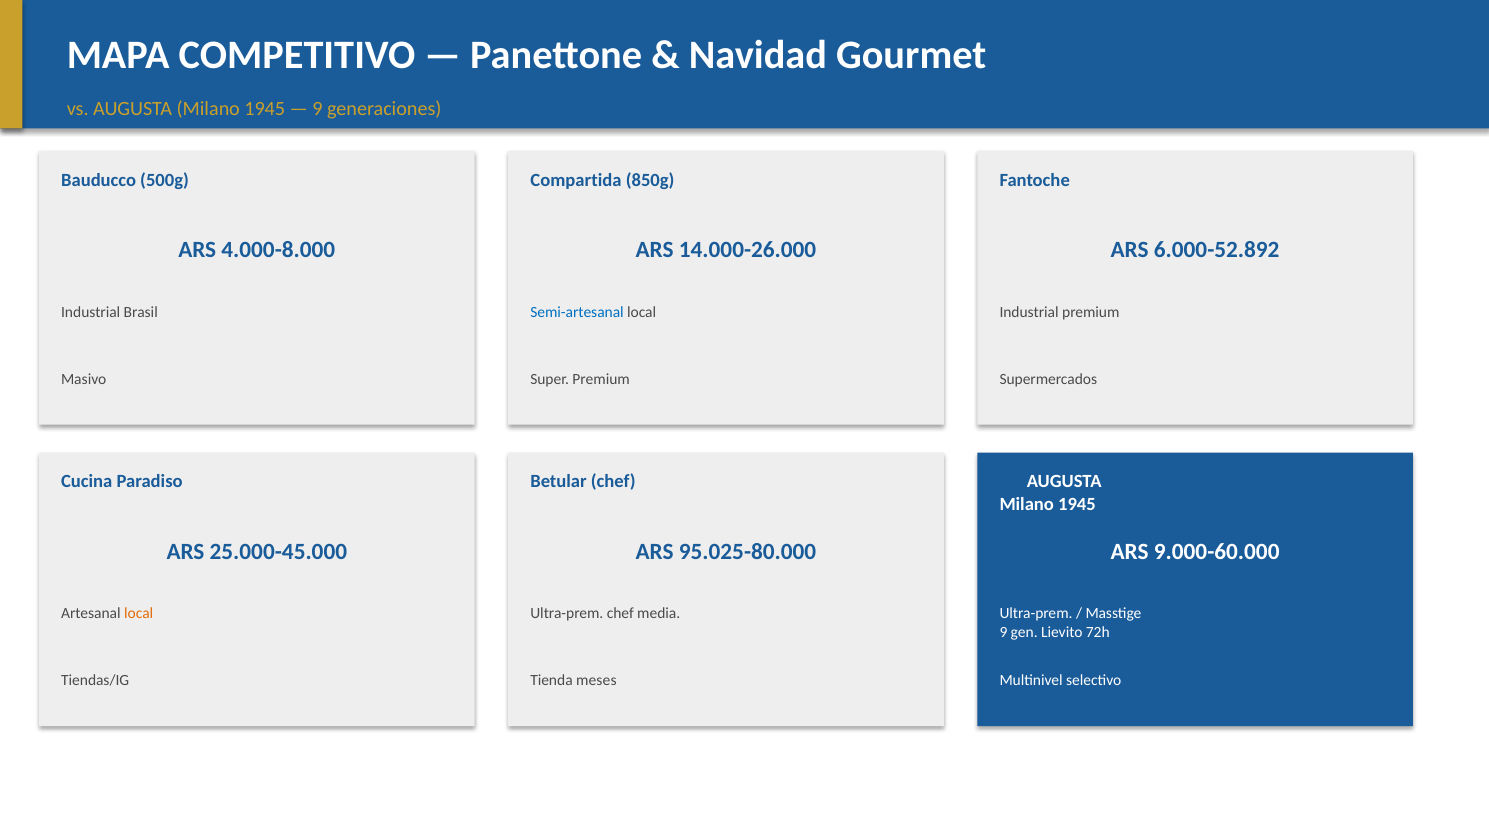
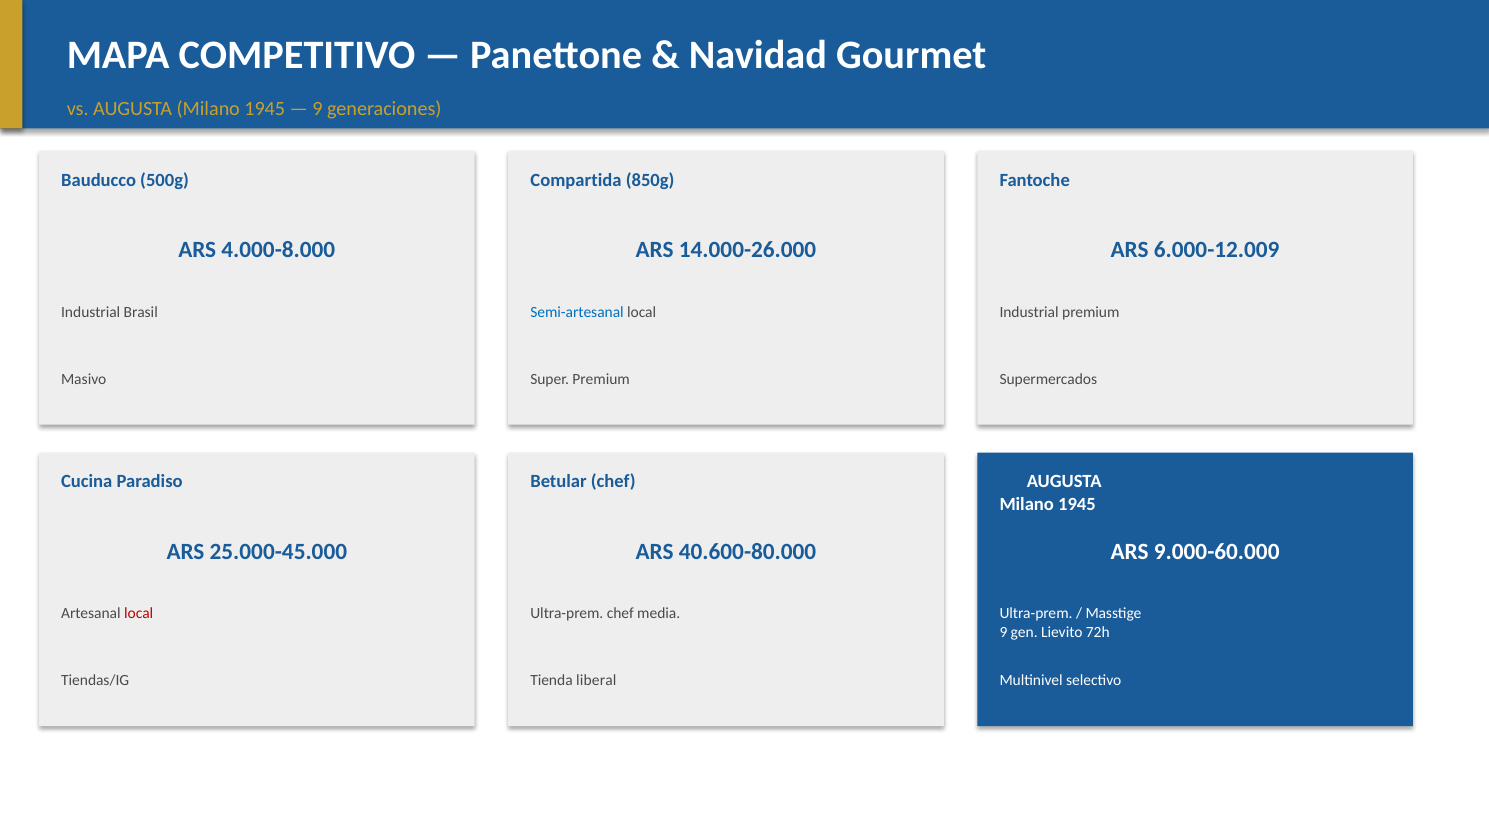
6.000-52.892: 6.000-52.892 -> 6.000-12.009
95.025-80.000: 95.025-80.000 -> 40.600-80.000
local at (139, 613) colour: orange -> red
meses: meses -> liberal
